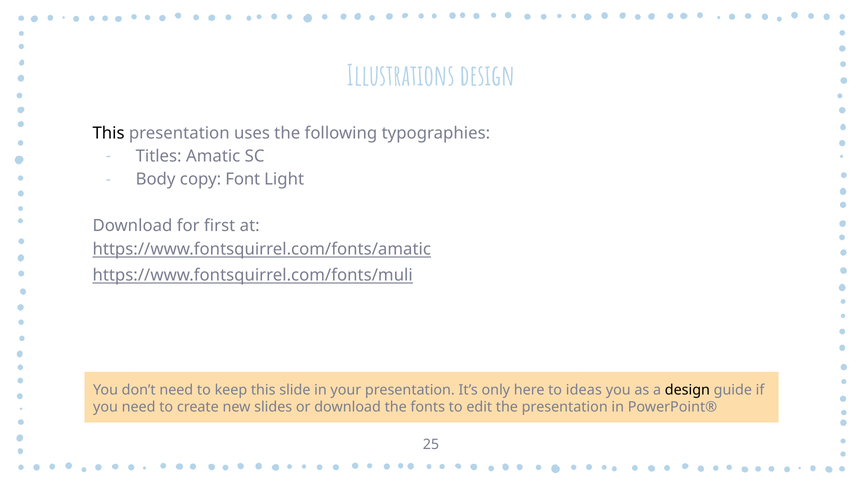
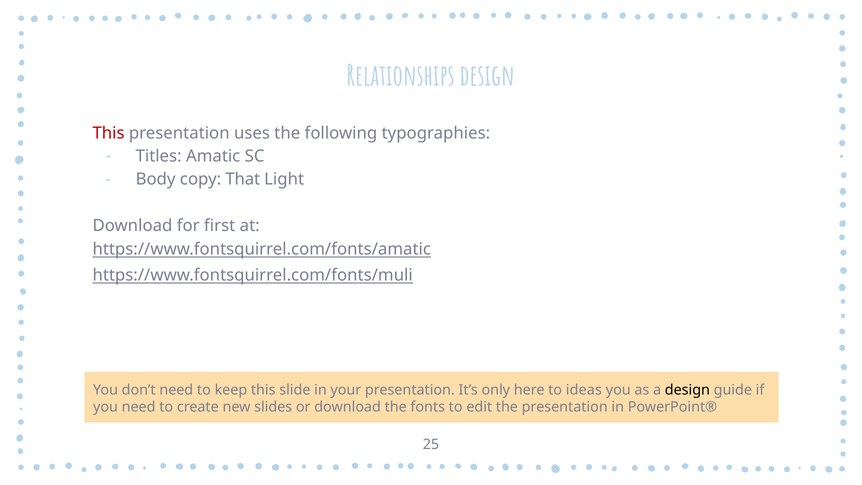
Illustrations: Illustrations -> Relationships
This at (109, 133) colour: black -> red
Font: Font -> That
